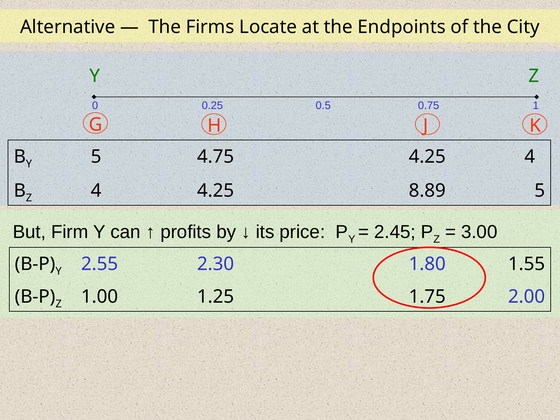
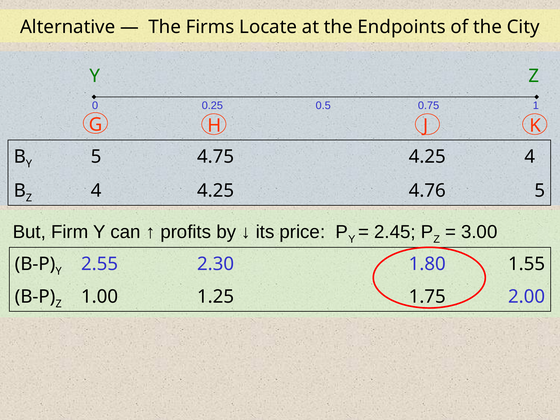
8.89: 8.89 -> 4.76
